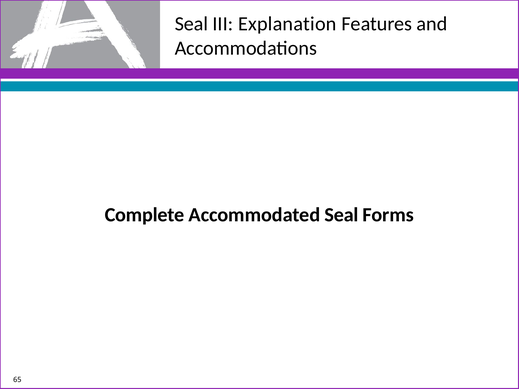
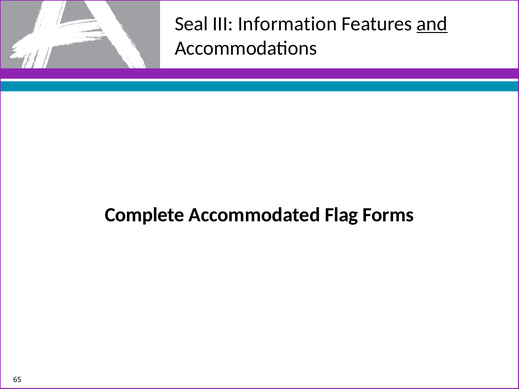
Explanation: Explanation -> Information
and underline: none -> present
Accommodated Seal: Seal -> Flag
